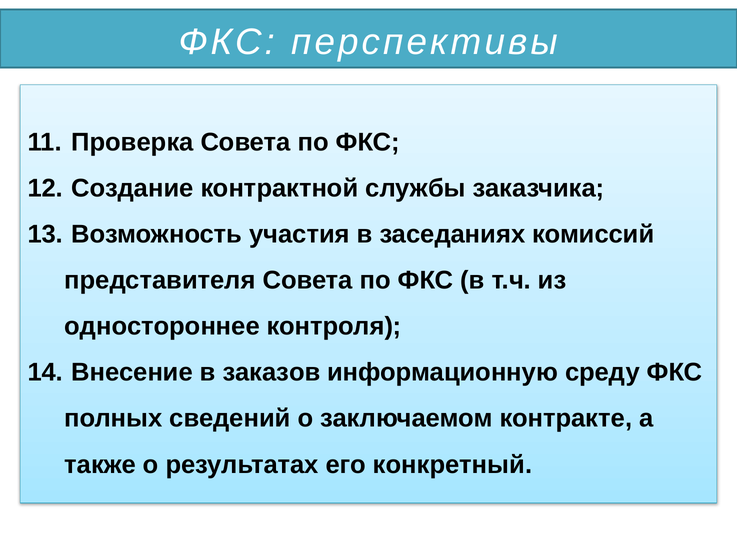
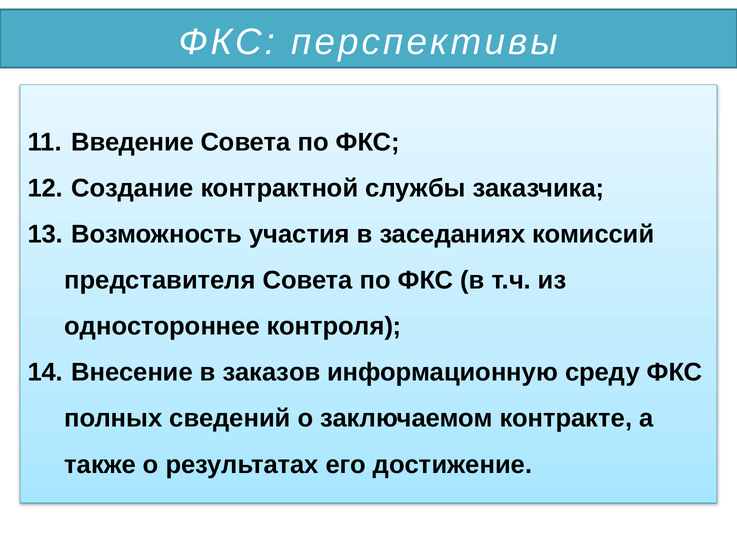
Проверка: Проверка -> Введение
конкретный: конкретный -> достижение
